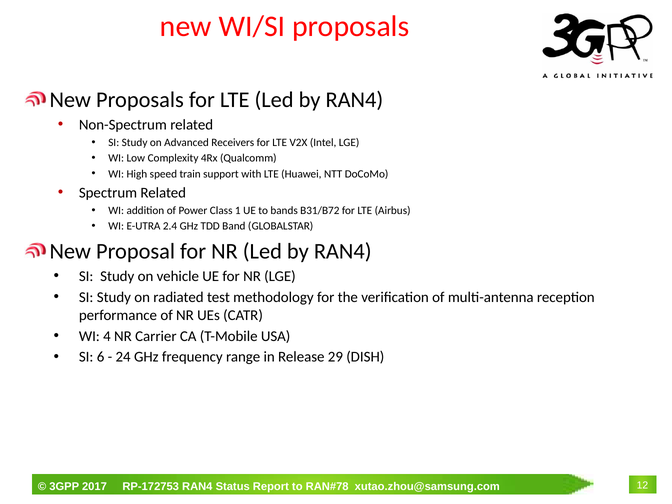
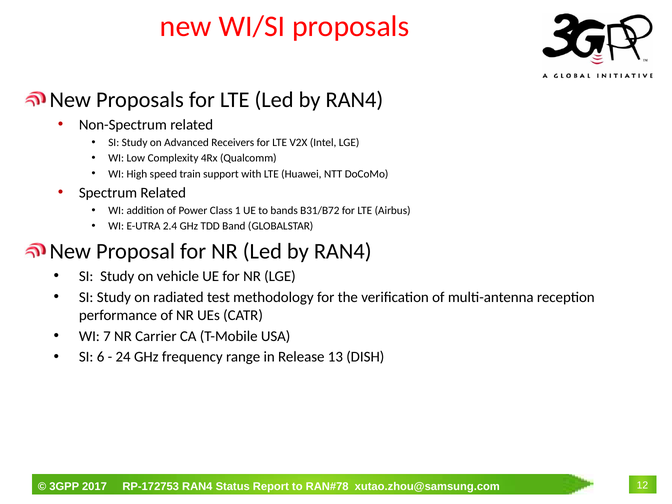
4: 4 -> 7
29: 29 -> 13
